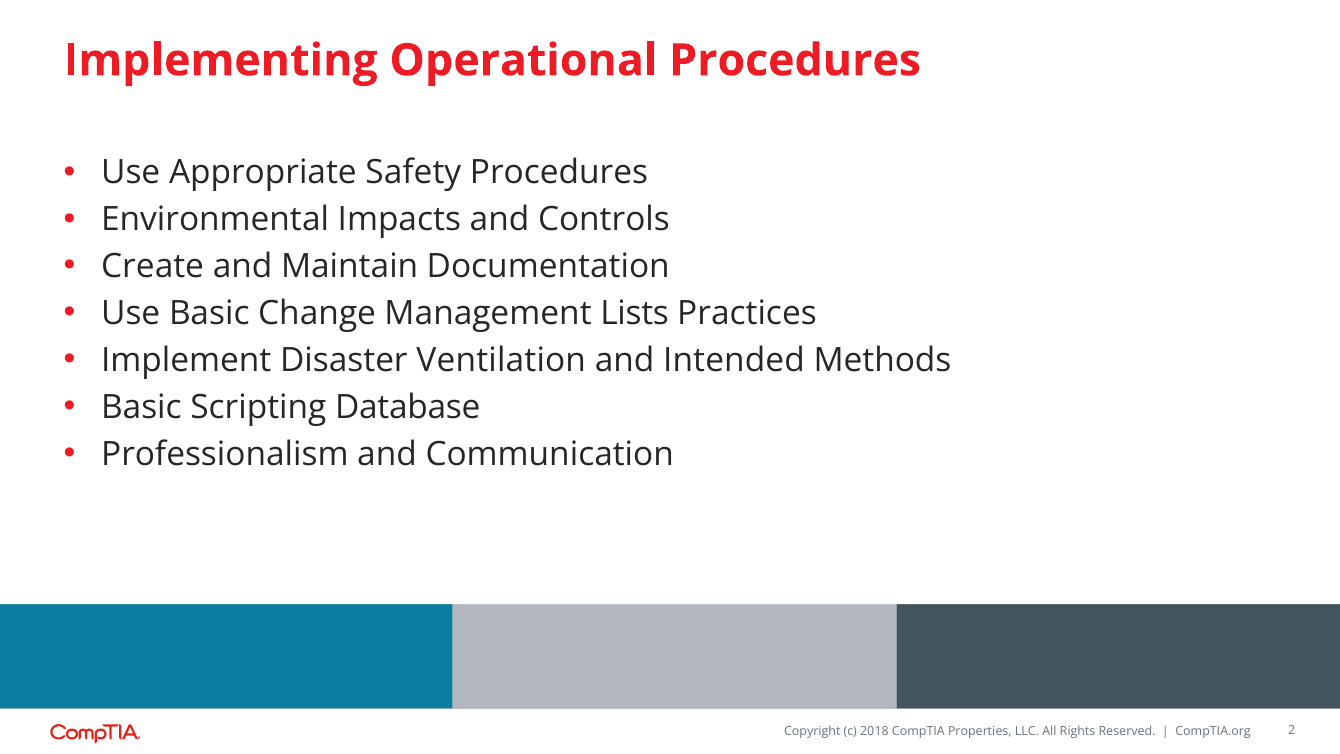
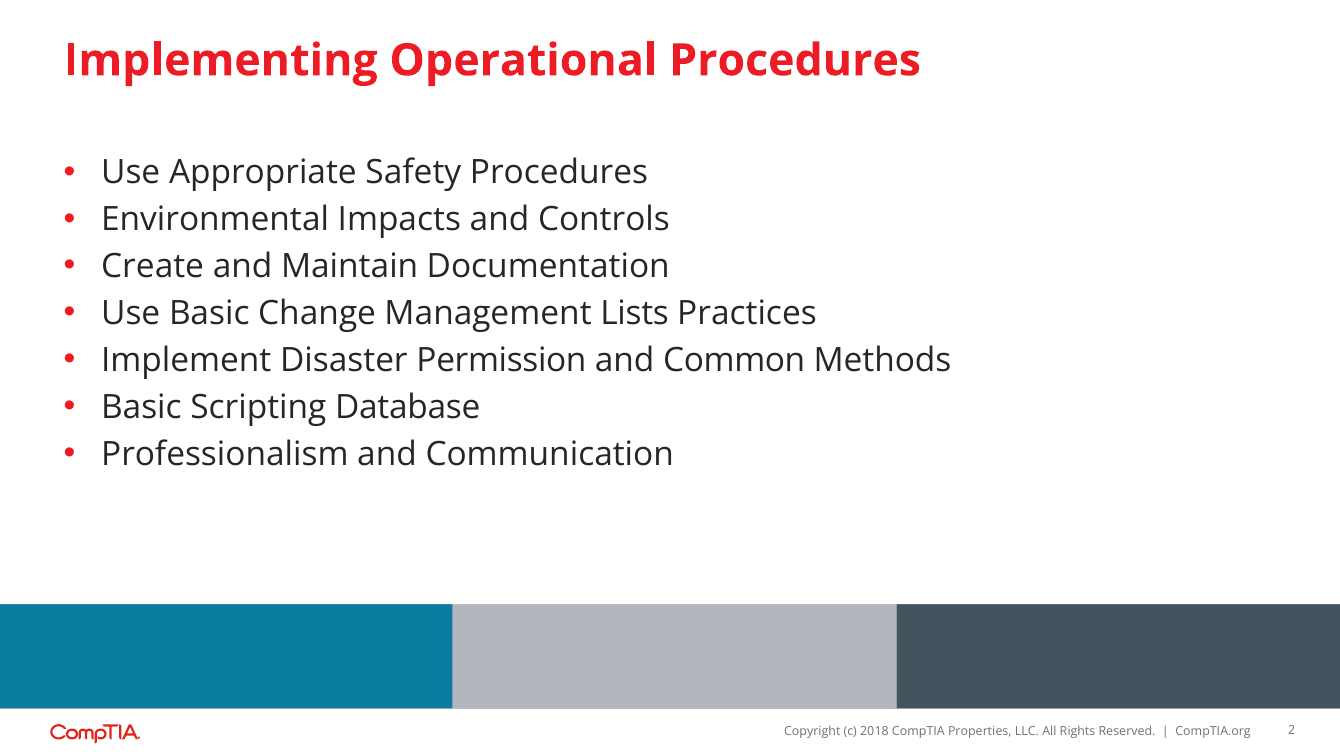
Ventilation: Ventilation -> Permission
Intended: Intended -> Common
